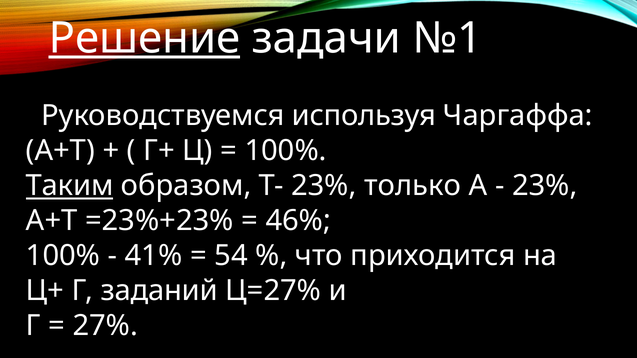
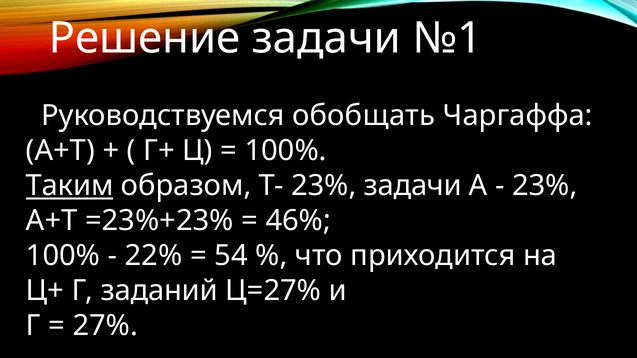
Решение underline: present -> none
используя: используя -> обобщать
23% только: только -> задачи
41%: 41% -> 22%
